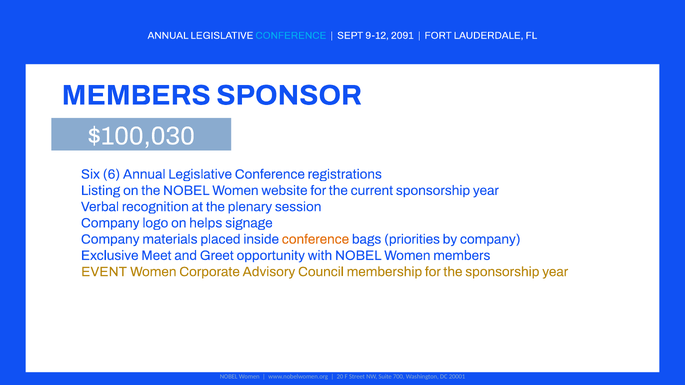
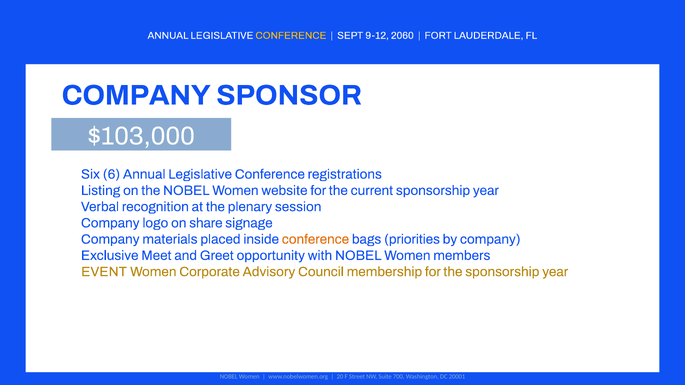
CONFERENCE at (291, 35) colour: light blue -> yellow
2091: 2091 -> 2060
MEMBERS at (136, 95): MEMBERS -> COMPANY
$100,030: $100,030 -> $103,000
helps: helps -> share
